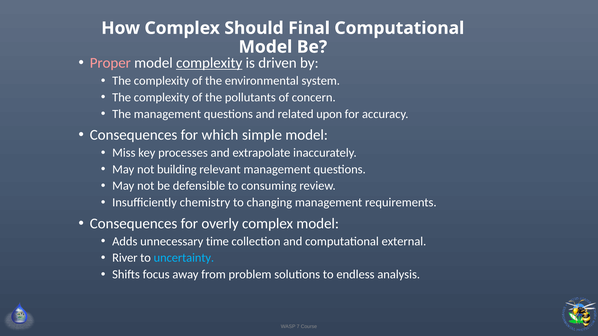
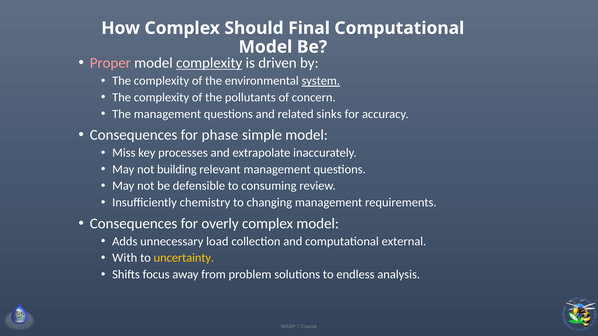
system underline: none -> present
upon: upon -> sinks
which: which -> phase
time: time -> load
River: River -> With
uncertainty colour: light blue -> yellow
